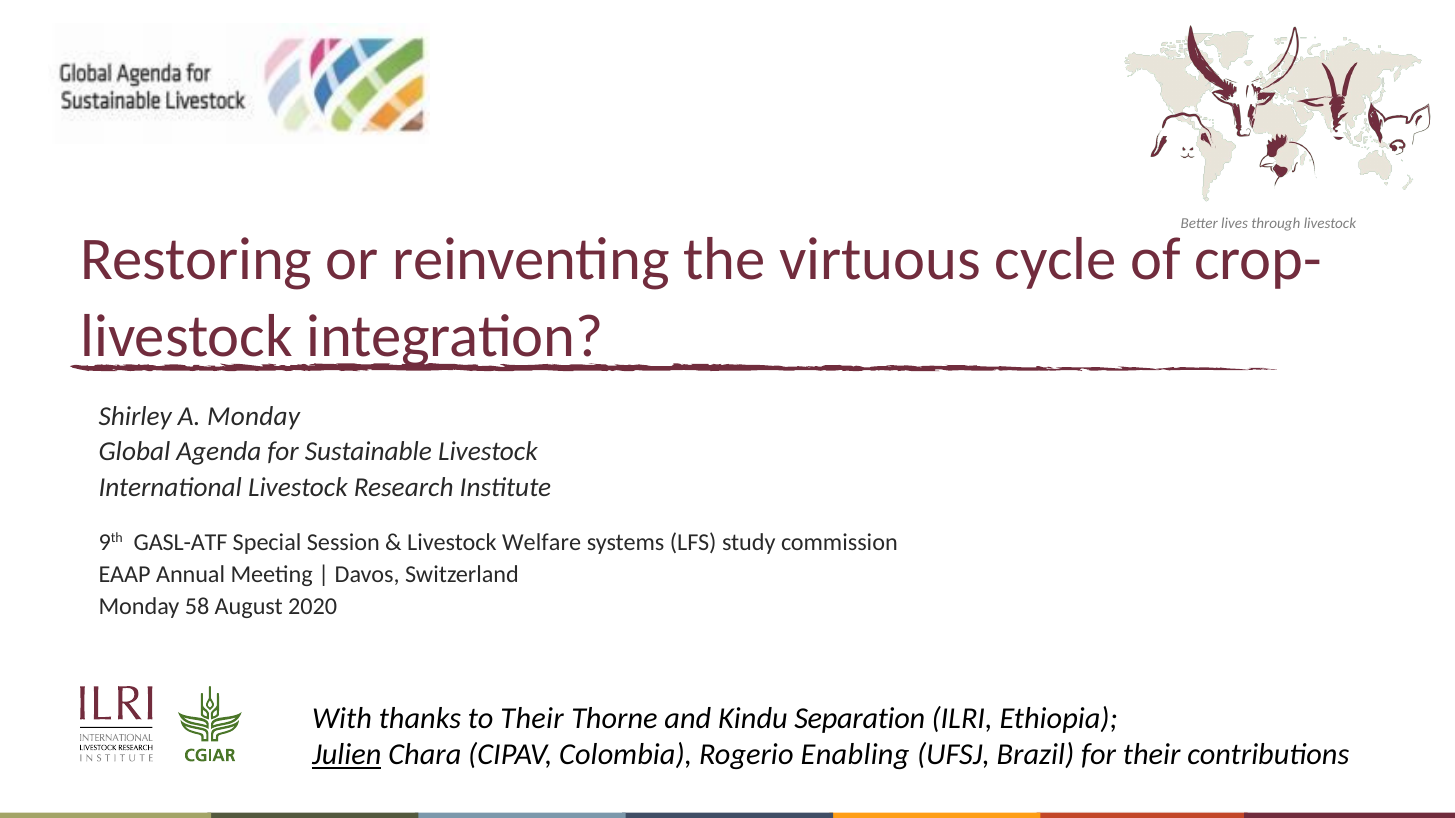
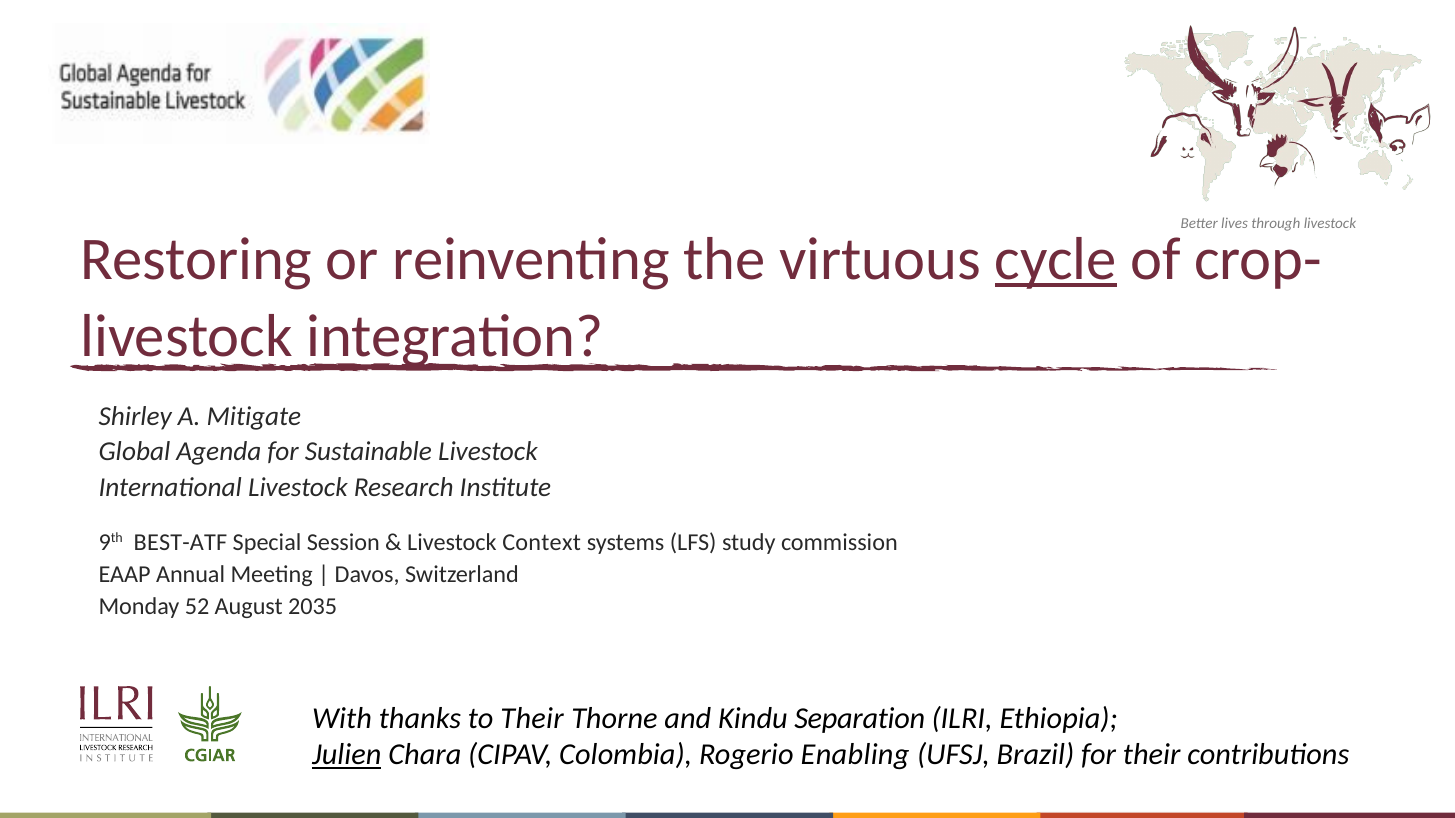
cycle underline: none -> present
A Monday: Monday -> Mitigate
GASL-ATF: GASL-ATF -> BEST-ATF
Welfare: Welfare -> Context
58: 58 -> 52
2020: 2020 -> 2035
